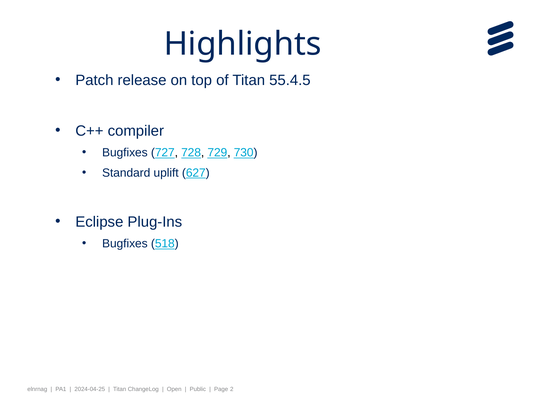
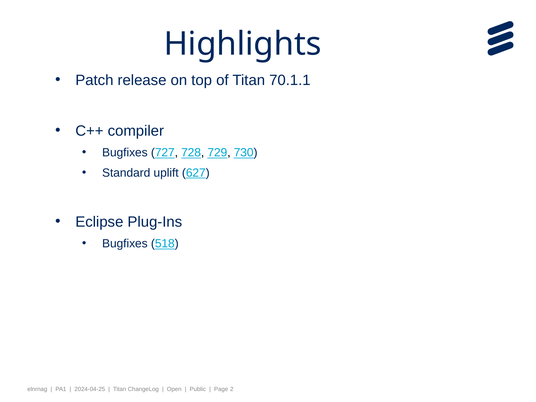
55.4.5: 55.4.5 -> 70.1.1
